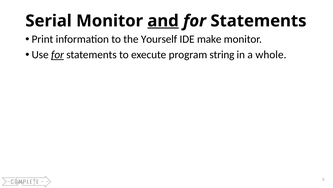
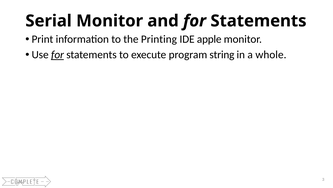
and underline: present -> none
Yourself: Yourself -> Printing
make: make -> apple
